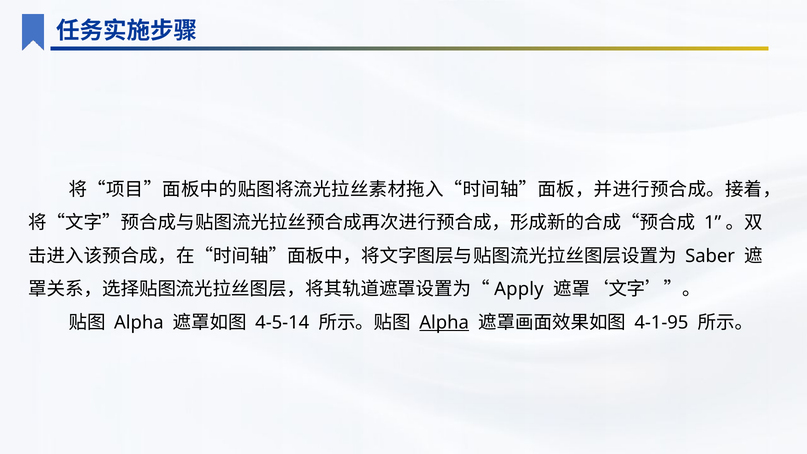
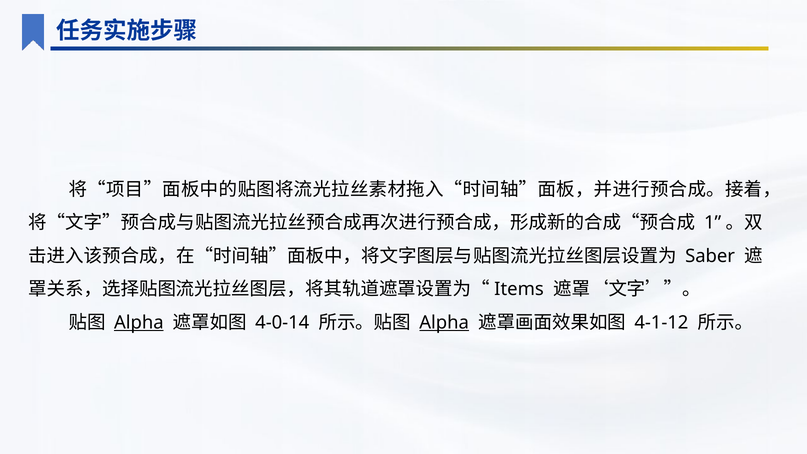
Apply: Apply -> Items
Alpha at (139, 322) underline: none -> present
4-5-14: 4-5-14 -> 4-0-14
4-1-95: 4-1-95 -> 4-1-12
